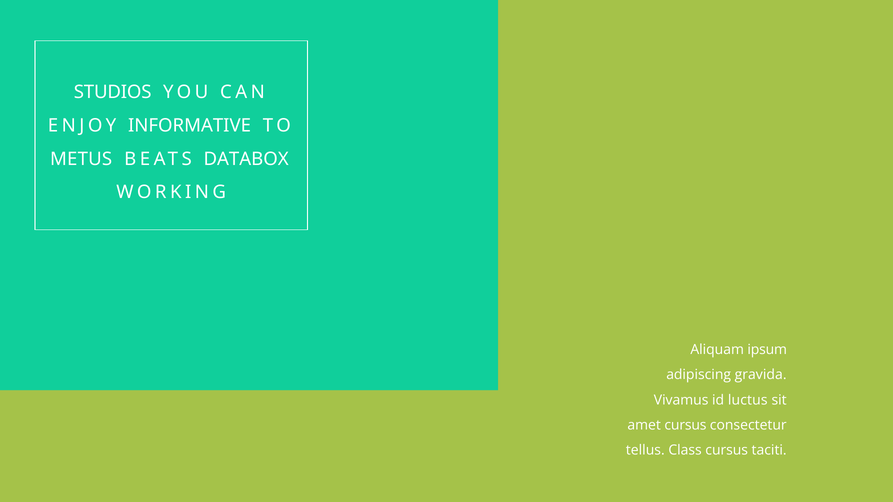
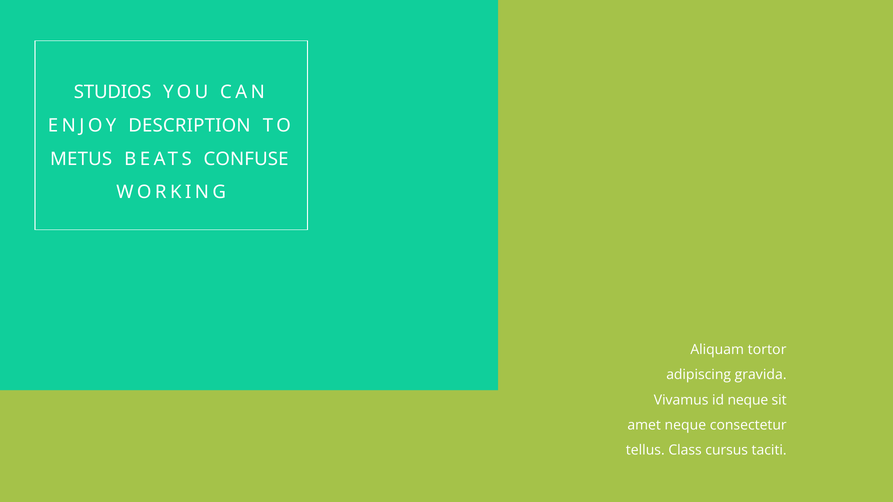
INFORMATIVE: INFORMATIVE -> DESCRIPTION
DATABOX: DATABOX -> CONFUSE
ipsum: ipsum -> tortor
id luctus: luctus -> neque
amet cursus: cursus -> neque
